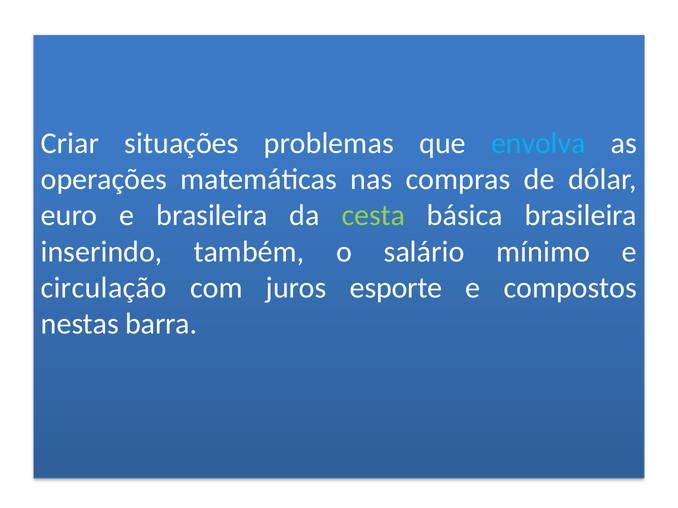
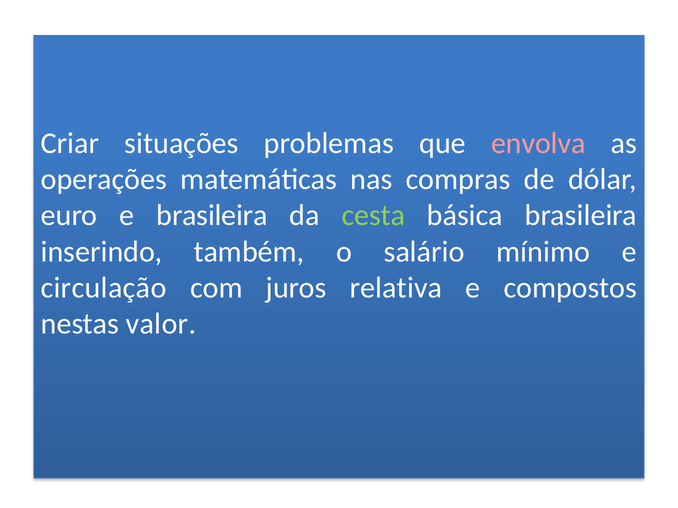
envolva colour: light blue -> pink
esporte: esporte -> relativa
barra: barra -> valor
